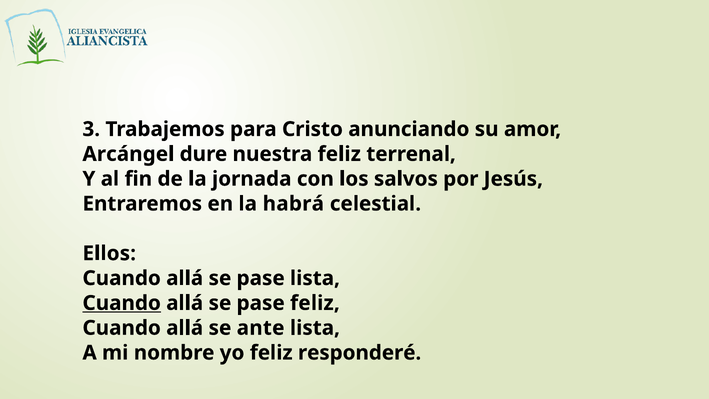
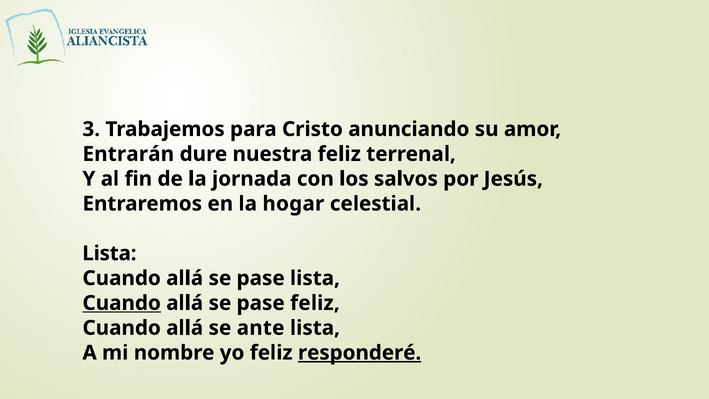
Arcángel: Arcángel -> Entrarán
habrá: habrá -> hogar
Ellos at (109, 253): Ellos -> Lista
responderé underline: none -> present
